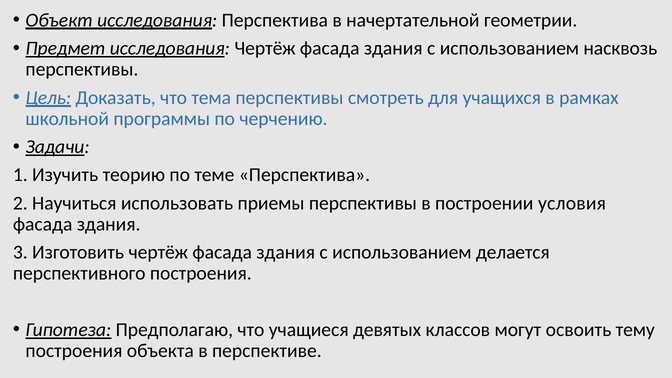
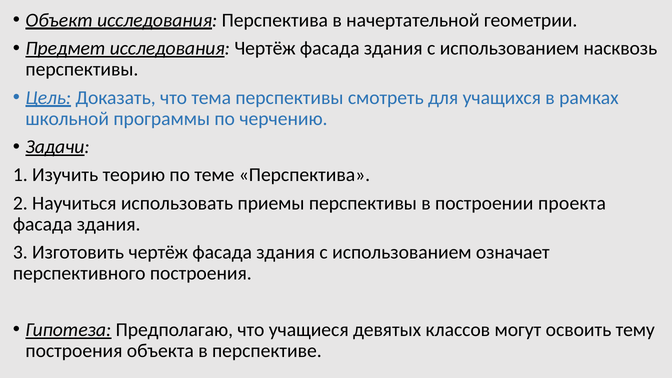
условия: условия -> проекта
делается: делается -> означает
